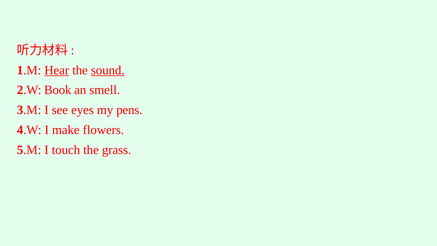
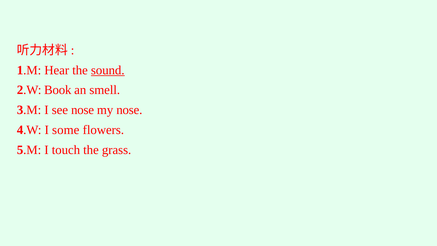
Hear underline: present -> none
see eyes: eyes -> nose
my pens: pens -> nose
make: make -> some
